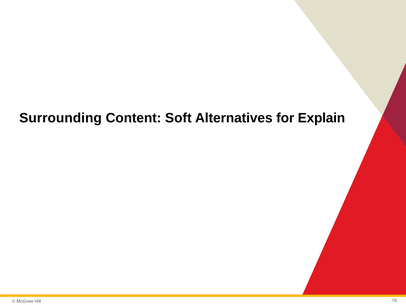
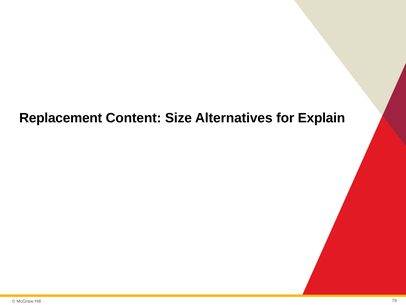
Surrounding: Surrounding -> Replacement
Soft: Soft -> Size
